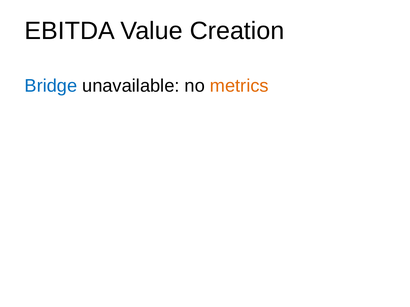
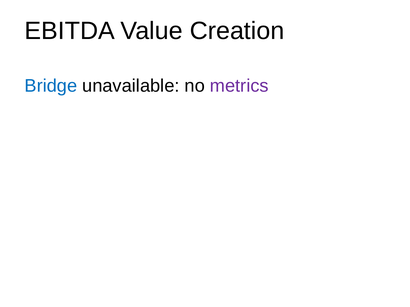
metrics colour: orange -> purple
